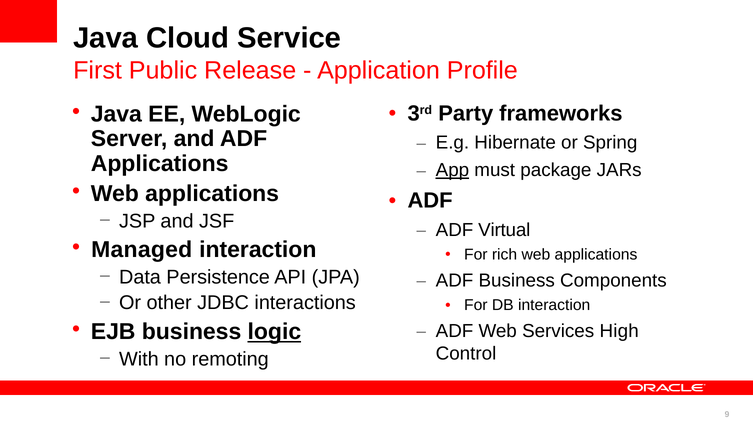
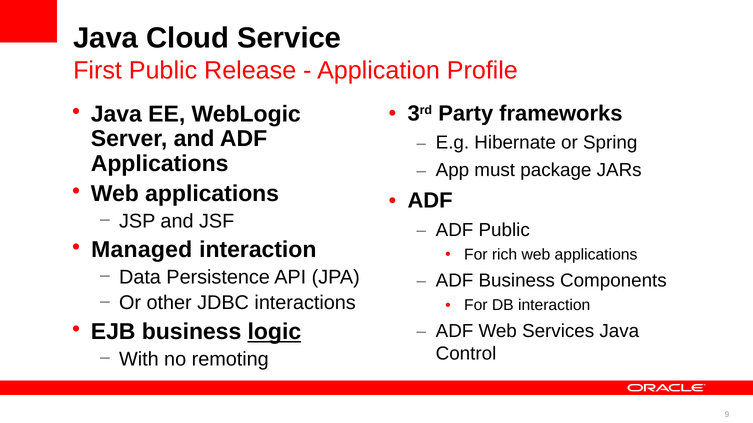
App underline: present -> none
ADF Virtual: Virtual -> Public
Services High: High -> Java
